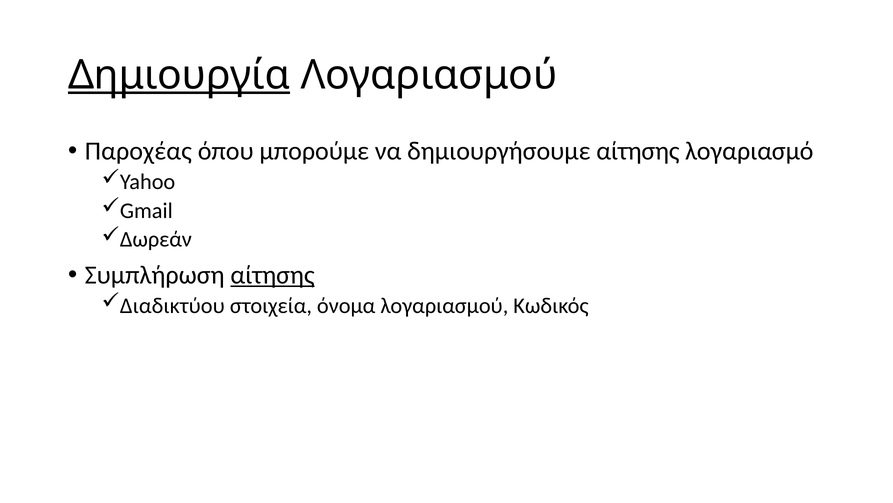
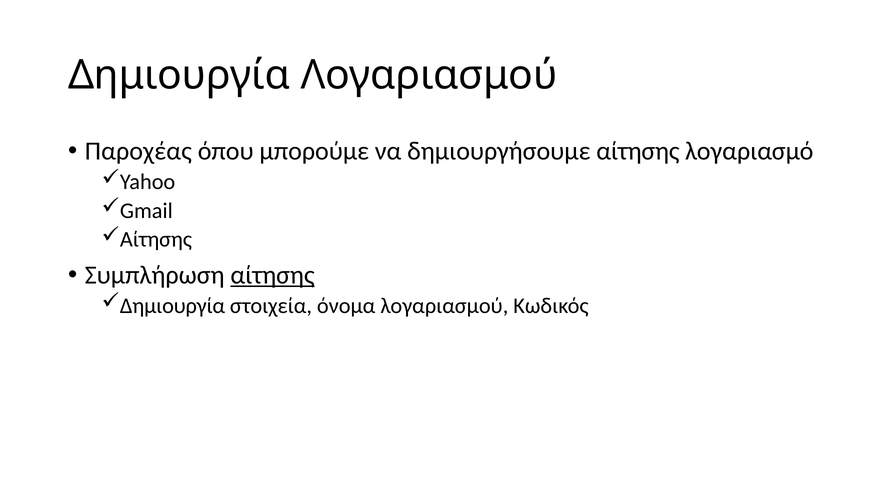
Δημιουργία at (179, 75) underline: present -> none
Δωρεάν at (156, 239): Δωρεάν -> Αίτησης
Διαδικτύου at (172, 305): Διαδικτύου -> Δημιουργία
